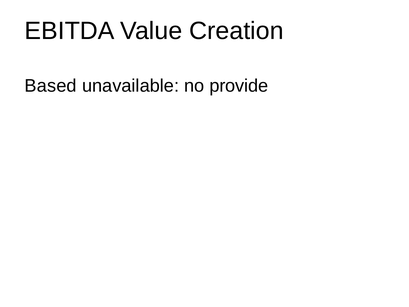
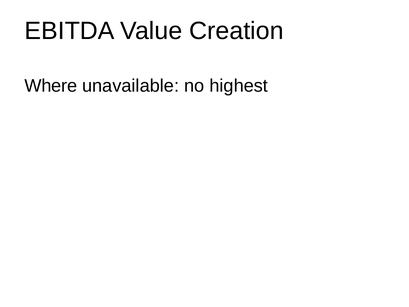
Based: Based -> Where
provide: provide -> highest
